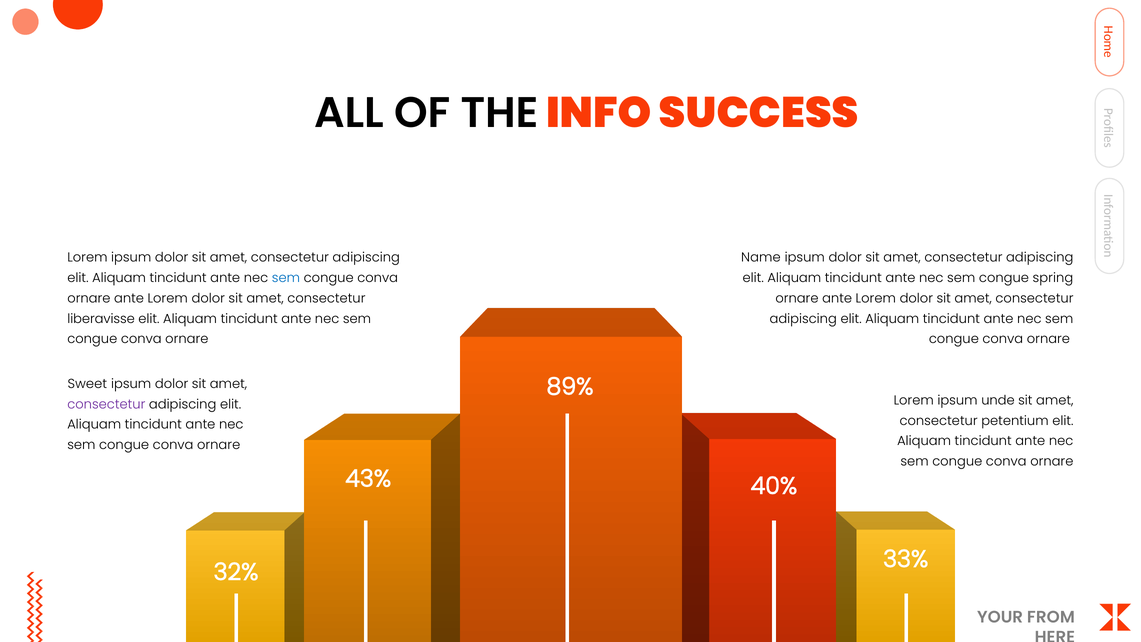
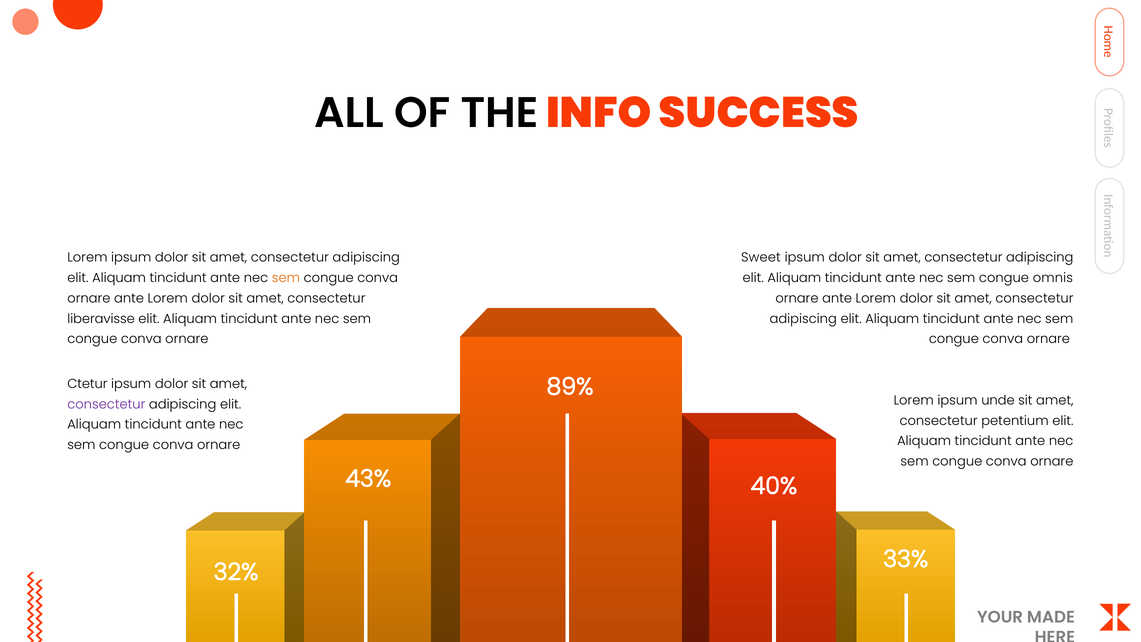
Name: Name -> Sweet
sem at (286, 278) colour: blue -> orange
spring: spring -> omnis
Sweet: Sweet -> Ctetur
FROM: FROM -> MADE
